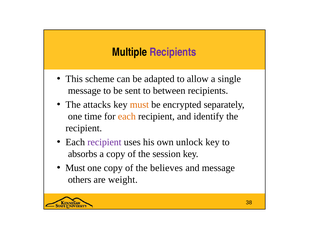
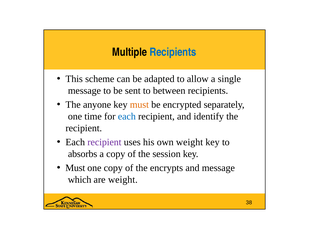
Recipients at (173, 52) colour: purple -> blue
attacks: attacks -> anyone
each at (127, 116) colour: orange -> blue
own unlock: unlock -> weight
believes: believes -> encrypts
others: others -> which
